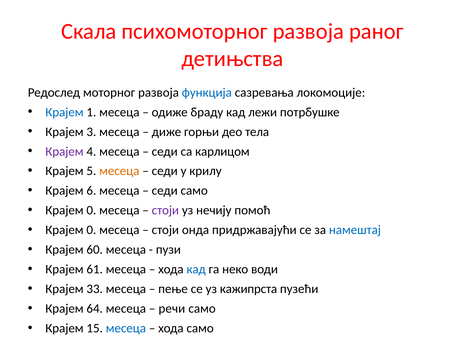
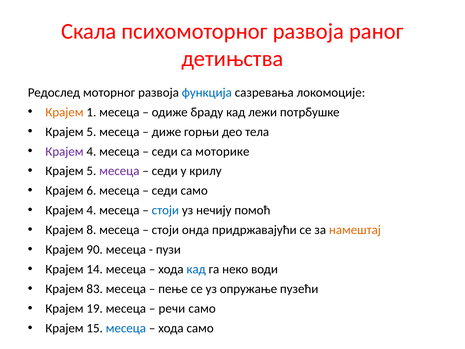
Крајем at (64, 112) colour: blue -> orange
3 at (91, 132): 3 -> 5
карлицом: карлицом -> моторике
месеца at (119, 171) colour: orange -> purple
0 at (91, 210): 0 -> 4
стоји at (165, 210) colour: purple -> blue
0 at (91, 230): 0 -> 8
намештај colour: blue -> orange
60: 60 -> 90
61: 61 -> 14
33: 33 -> 83
кажипрста: кажипрста -> опружање
64: 64 -> 19
